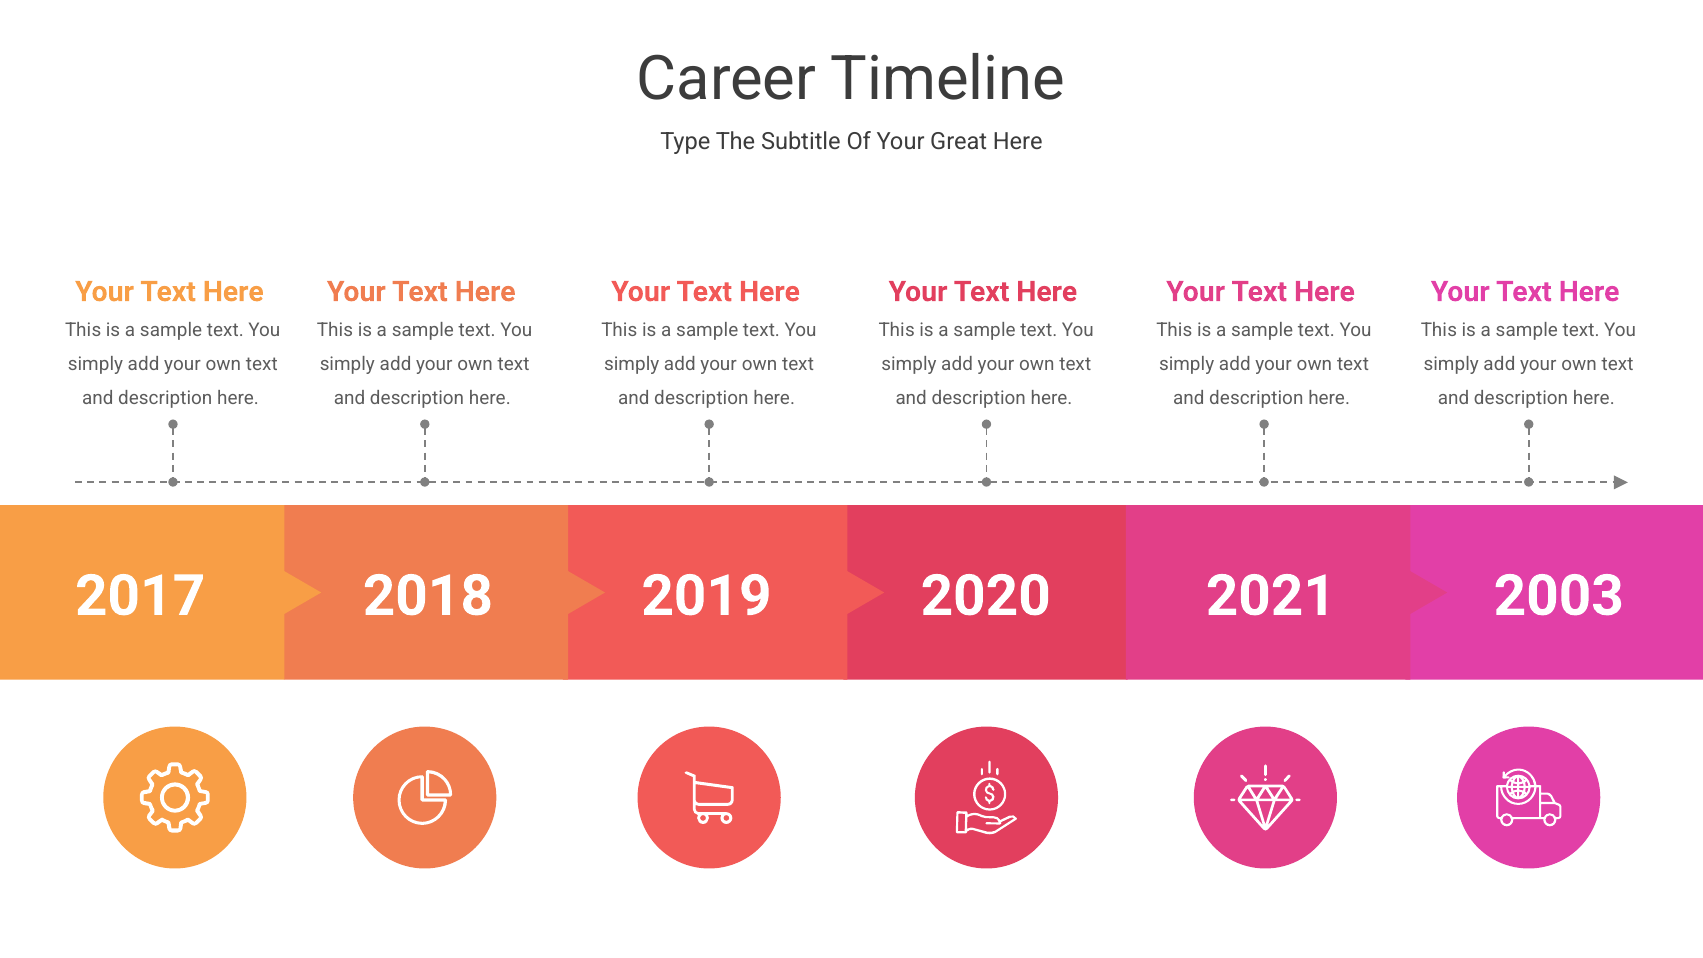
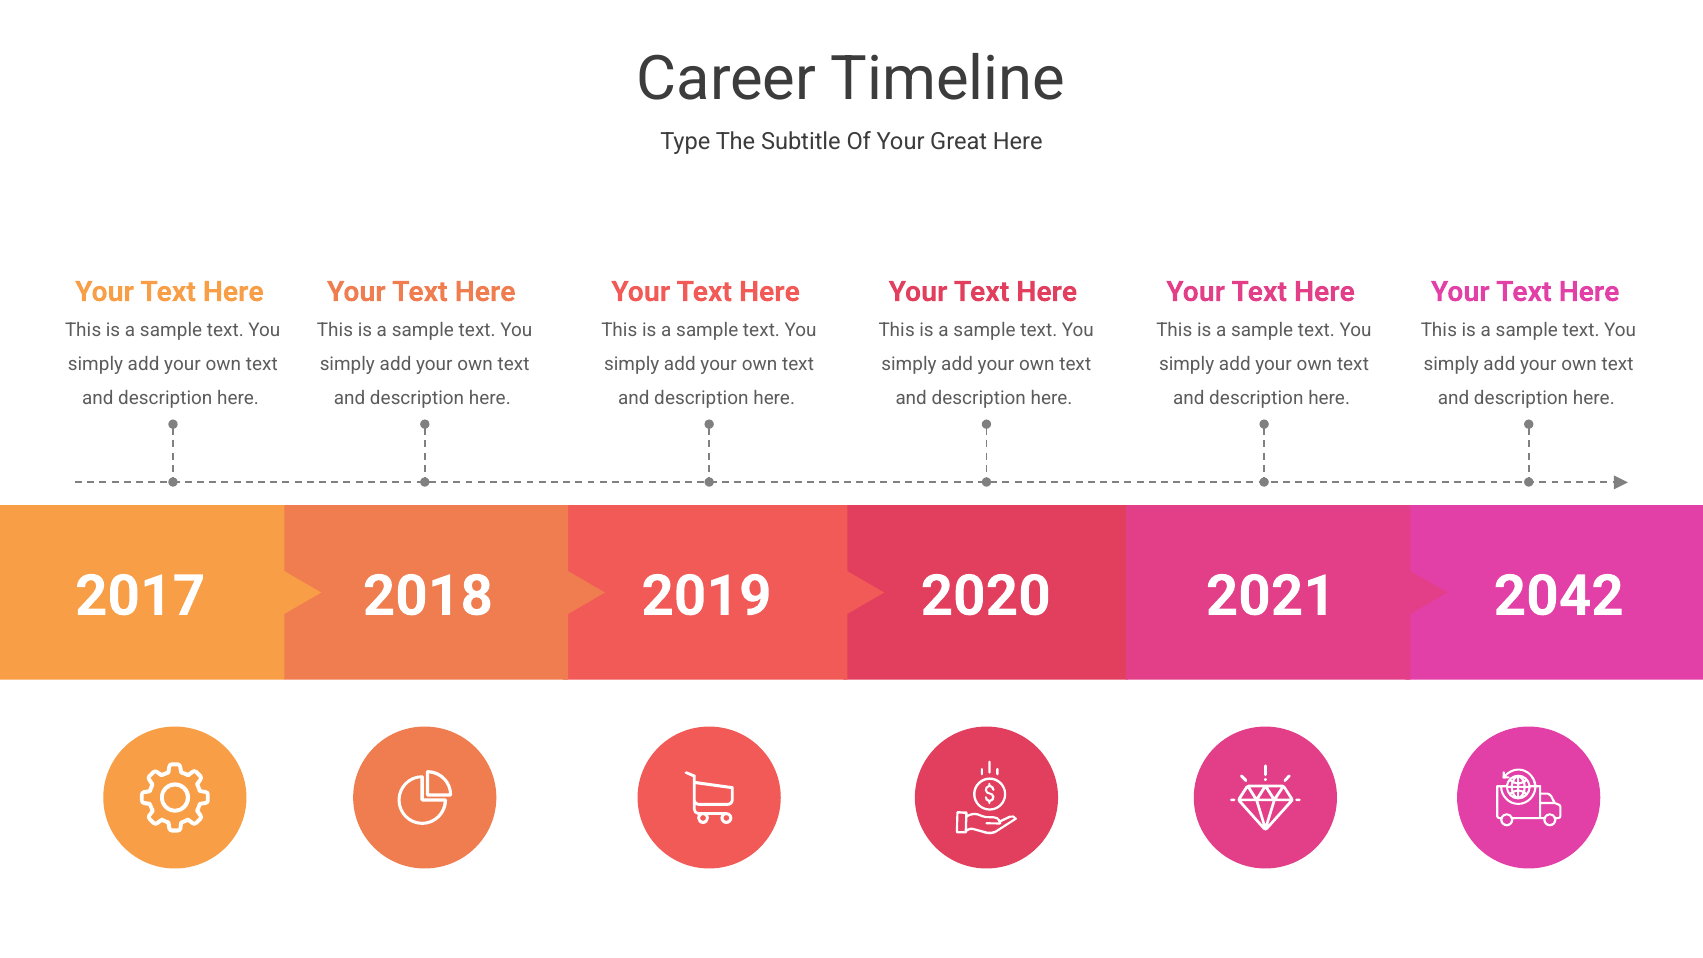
2003: 2003 -> 2042
